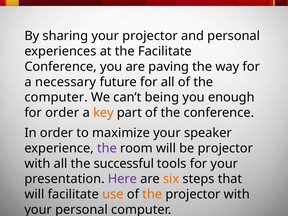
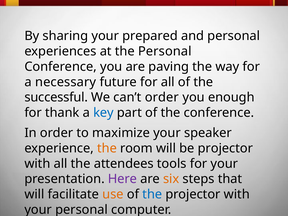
your projector: projector -> prepared
the Facilitate: Facilitate -> Personal
computer at (56, 97): computer -> successful
can’t being: being -> order
for order: order -> thank
key colour: orange -> blue
the at (107, 148) colour: purple -> orange
successful: successful -> attendees
the at (152, 194) colour: orange -> blue
